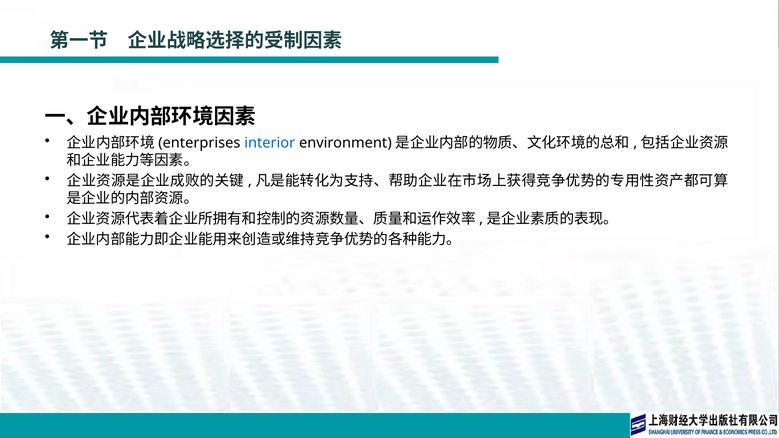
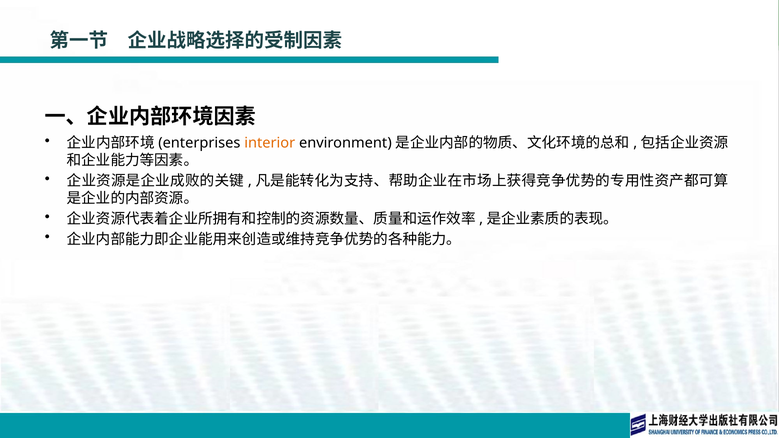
interior colour: blue -> orange
